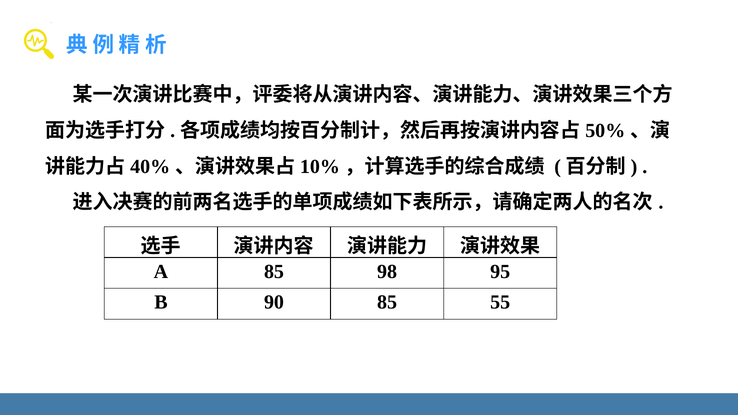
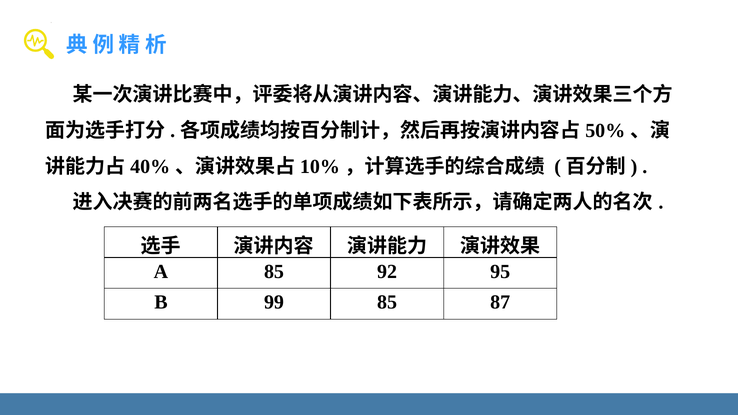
98: 98 -> 92
90: 90 -> 99
55: 55 -> 87
